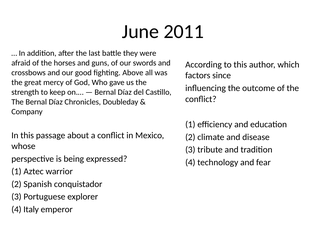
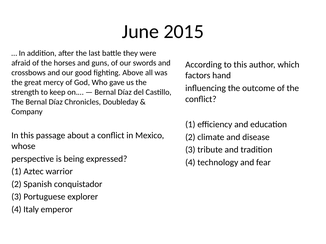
2011: 2011 -> 2015
since: since -> hand
